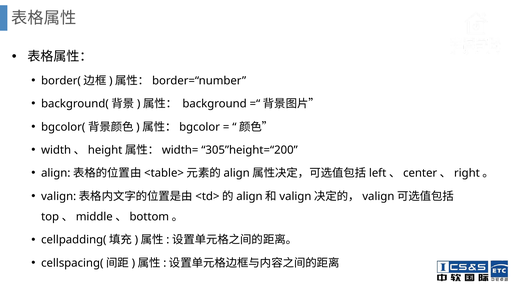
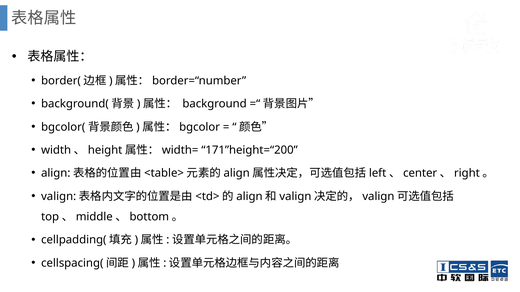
305”height=“200: 305”height=“200 -> 171”height=“200
